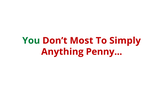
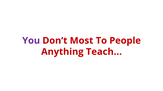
You colour: green -> purple
Simply: Simply -> People
Penny: Penny -> Teach
